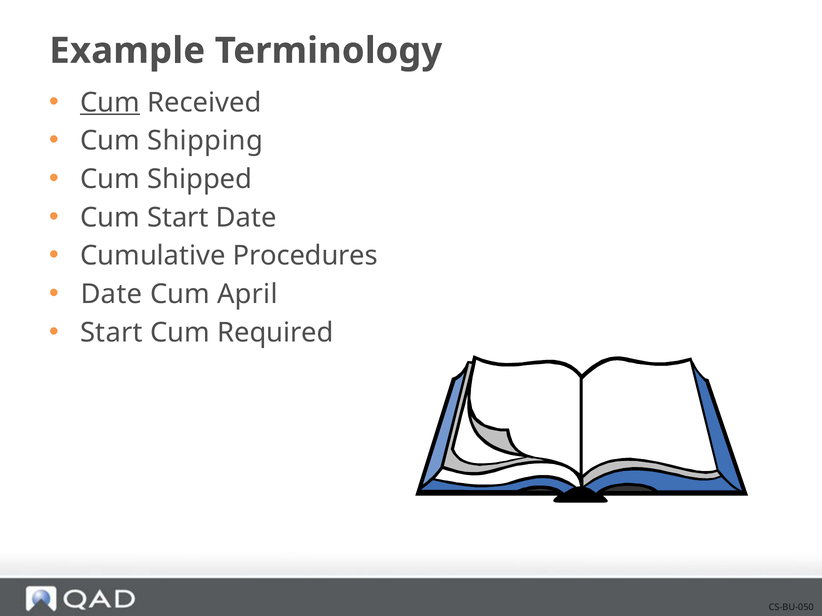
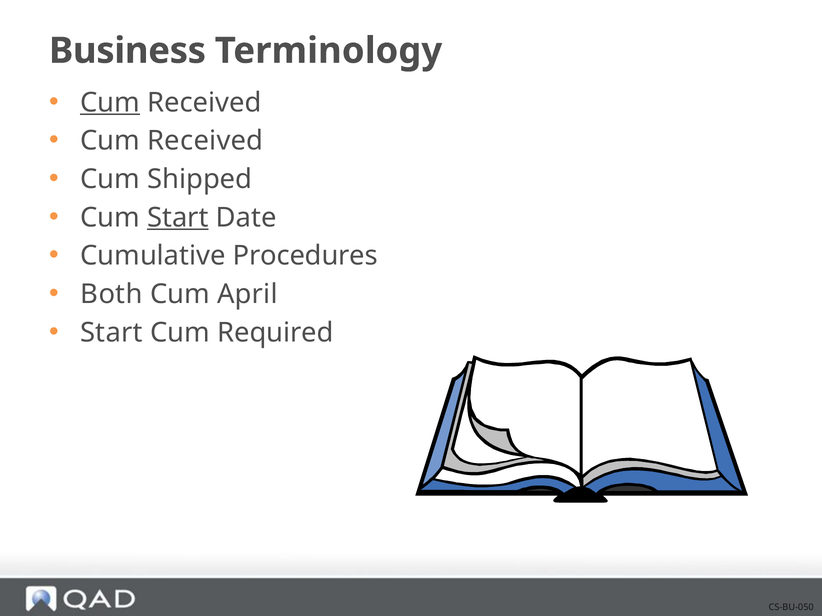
Example: Example -> Business
Shipping at (205, 141): Shipping -> Received
Start at (178, 218) underline: none -> present
Date at (111, 294): Date -> Both
